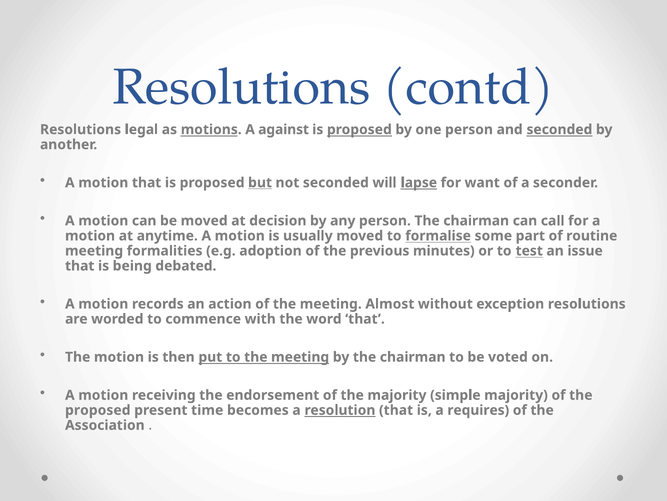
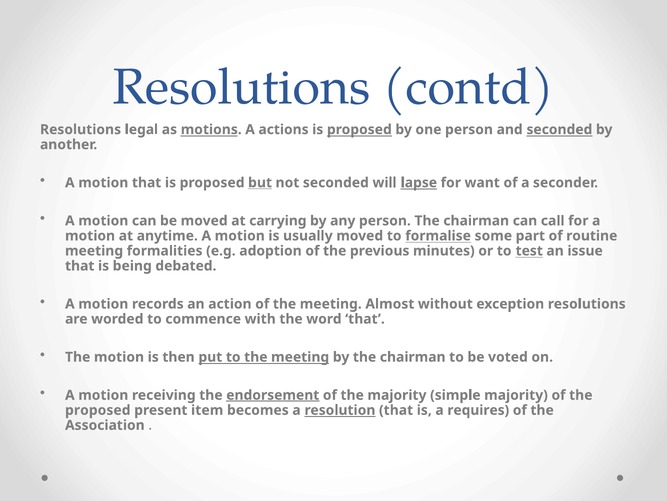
against: against -> actions
decision: decision -> carrying
endorsement underline: none -> present
time: time -> item
